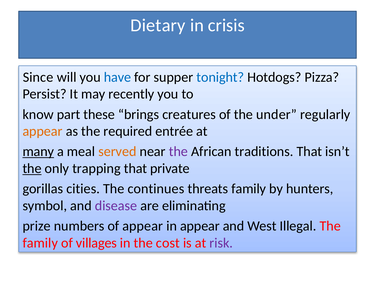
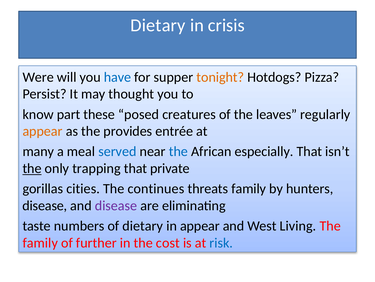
Since: Since -> Were
tonight colour: blue -> orange
recently: recently -> thought
brings: brings -> posed
under: under -> leaves
required: required -> provides
many underline: present -> none
served colour: orange -> blue
the at (178, 151) colour: purple -> blue
traditions: traditions -> especially
symbol at (45, 205): symbol -> disease
prize: prize -> taste
of appear: appear -> dietary
Illegal: Illegal -> Living
villages: villages -> further
risk colour: purple -> blue
